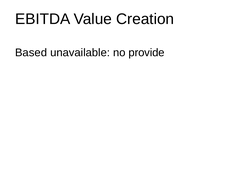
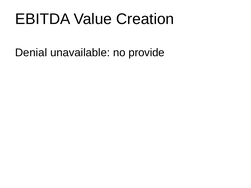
Based: Based -> Denial
